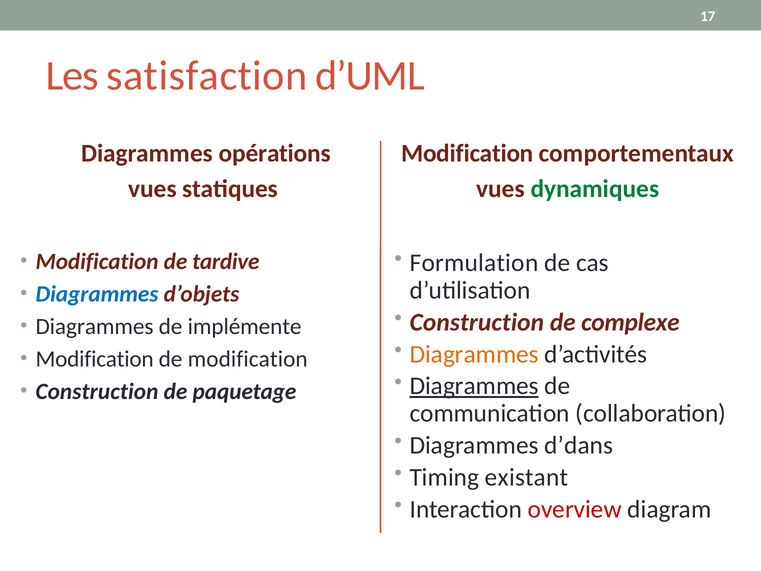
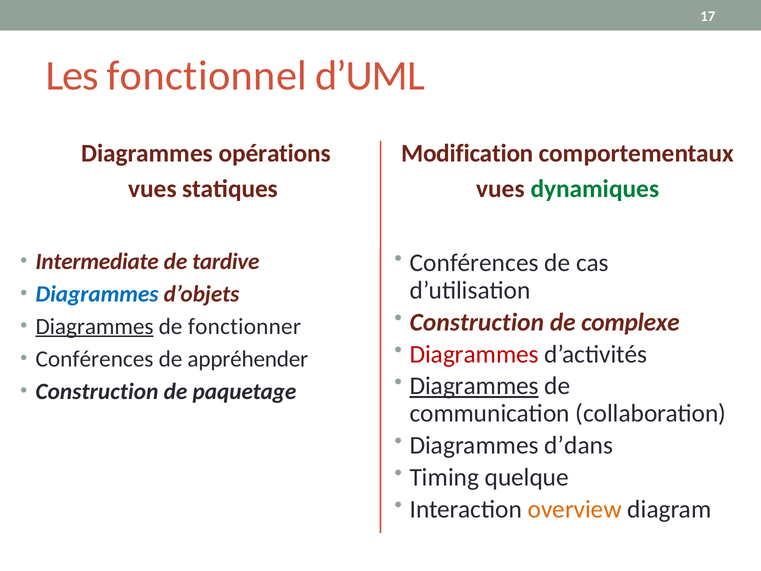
satisfaction: satisfaction -> fonctionnel
Formulation at (474, 263): Formulation -> Conférences
Modification at (97, 261): Modification -> Intermediate
Diagrammes at (95, 326) underline: none -> present
implémente: implémente -> fonctionner
Diagrammes at (474, 354) colour: orange -> red
Modification at (95, 359): Modification -> Conférences
de modification: modification -> appréhender
existant: existant -> quelque
overview colour: red -> orange
